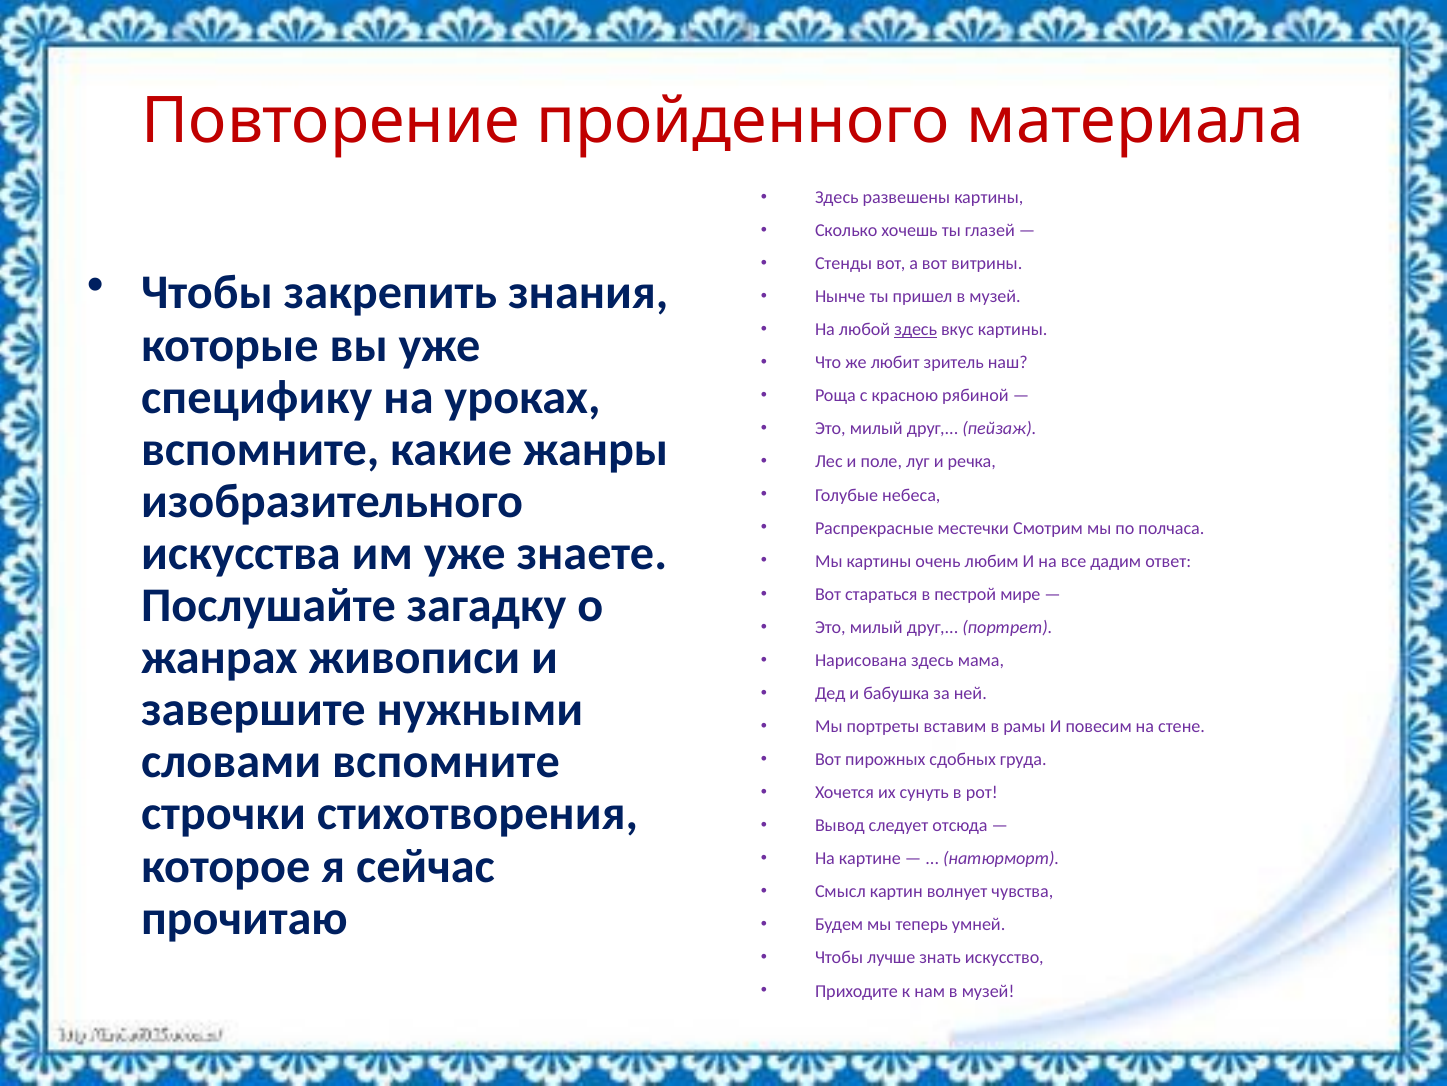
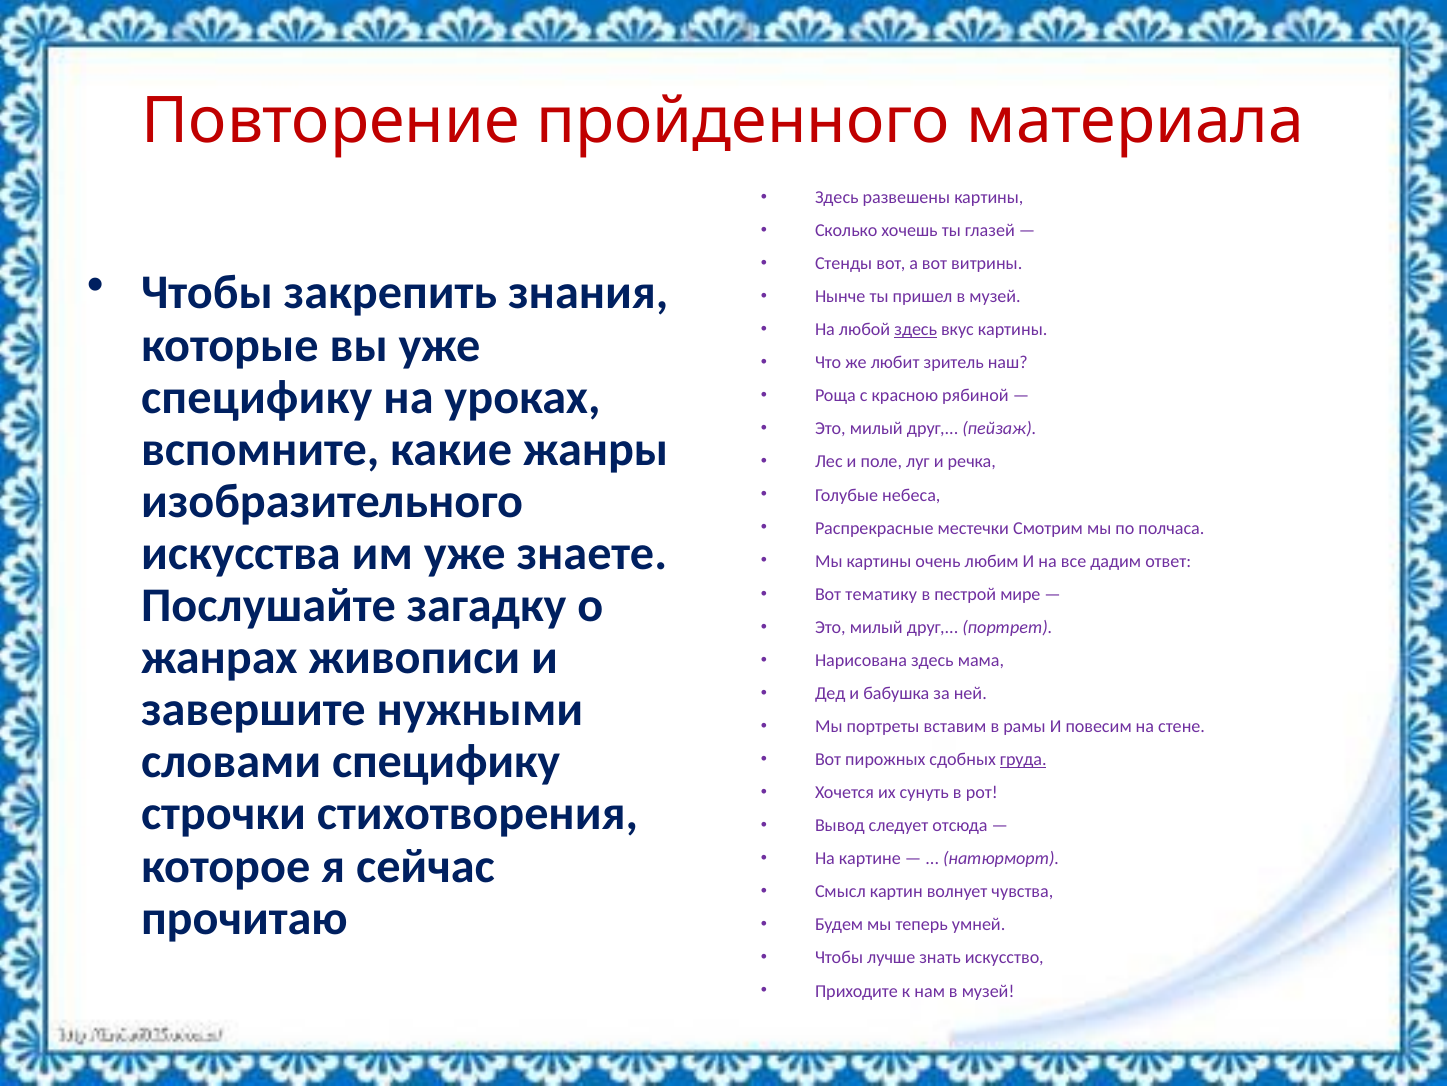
стараться: стараться -> тематику
словами вспомните: вспомните -> специфику
груда underline: none -> present
